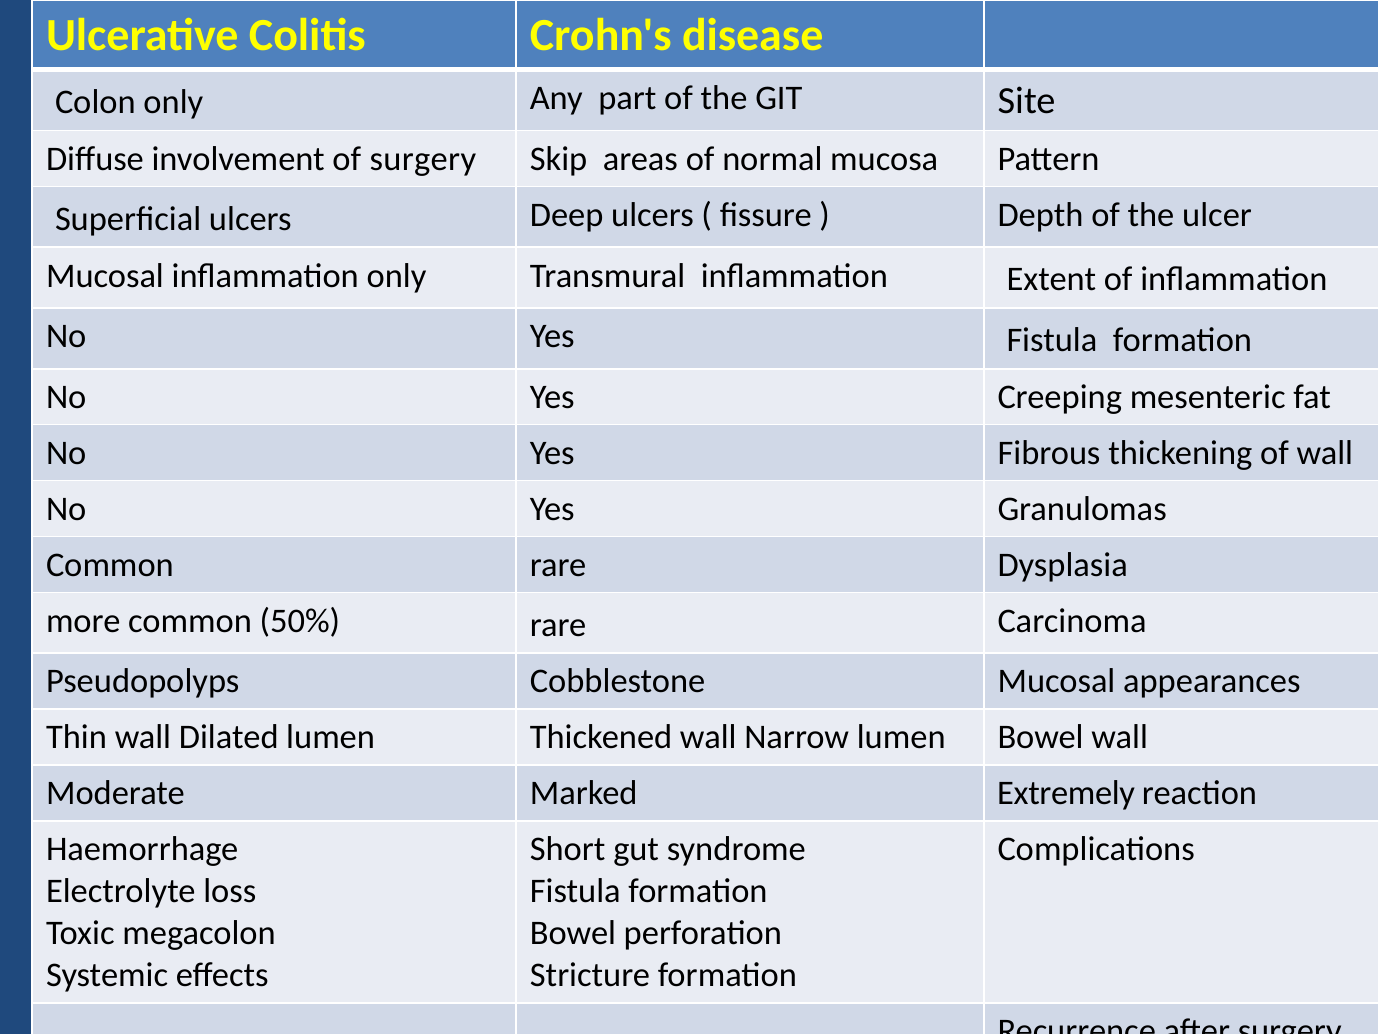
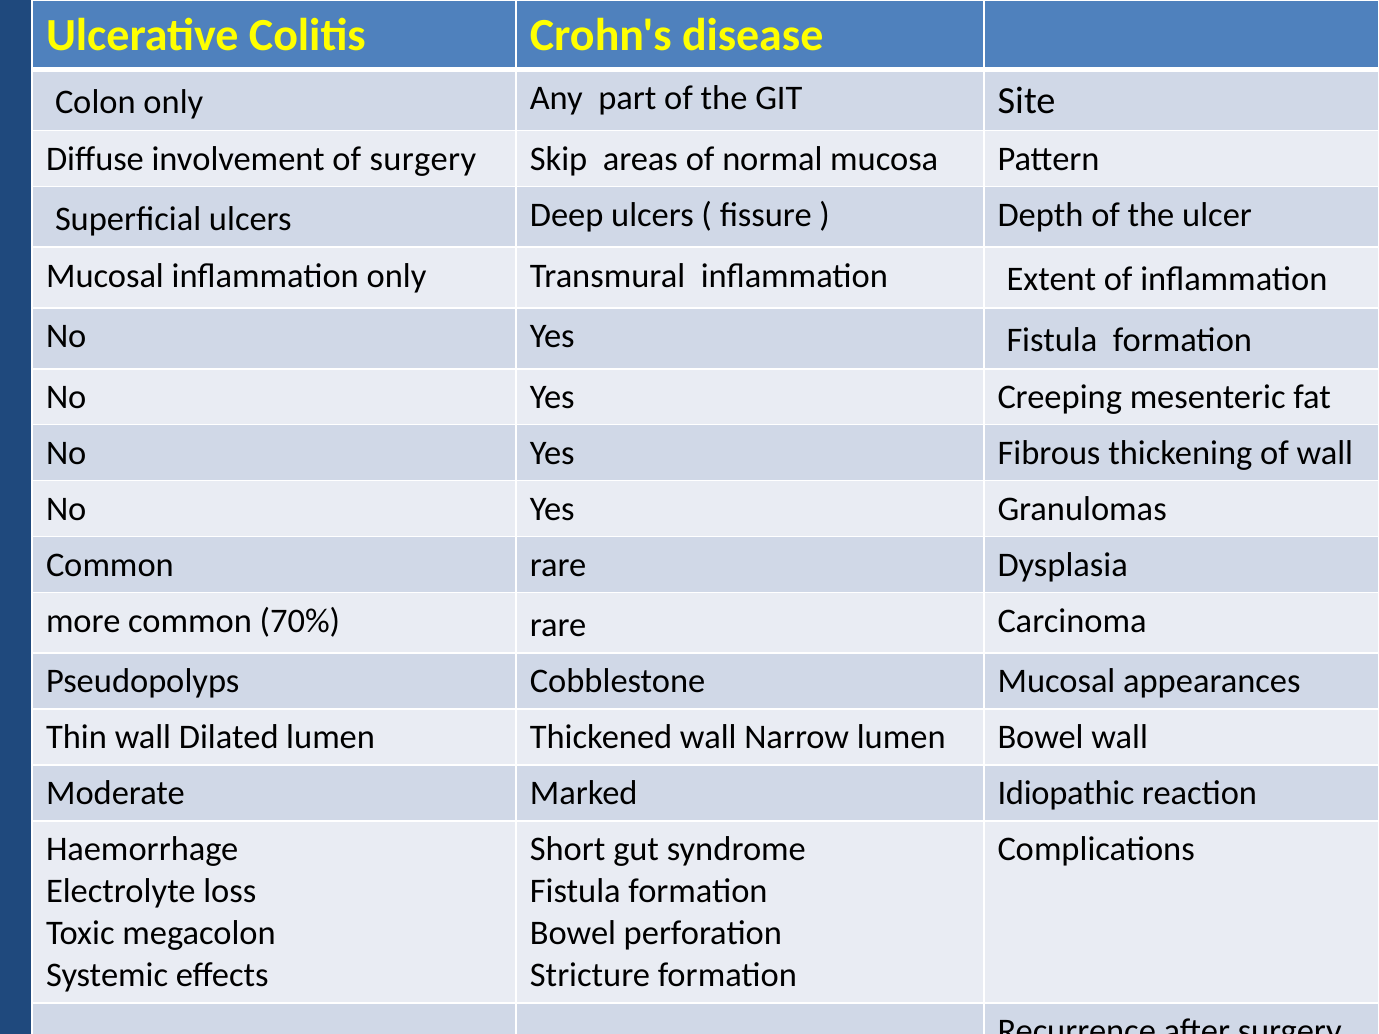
50%: 50% -> 70%
Extremely: Extremely -> Idiopathic
